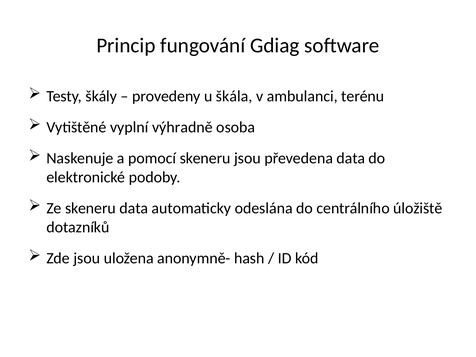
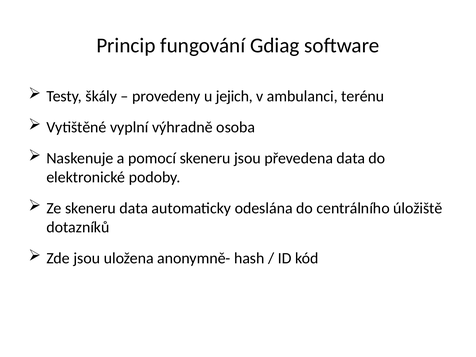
škála: škála -> jejich
